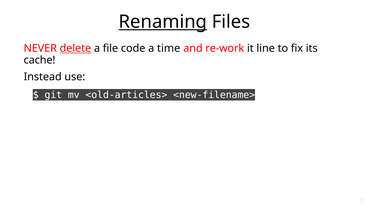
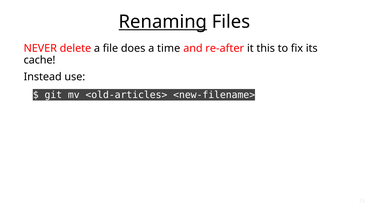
delete underline: present -> none
code: code -> does
re-work: re-work -> re-after
line: line -> this
